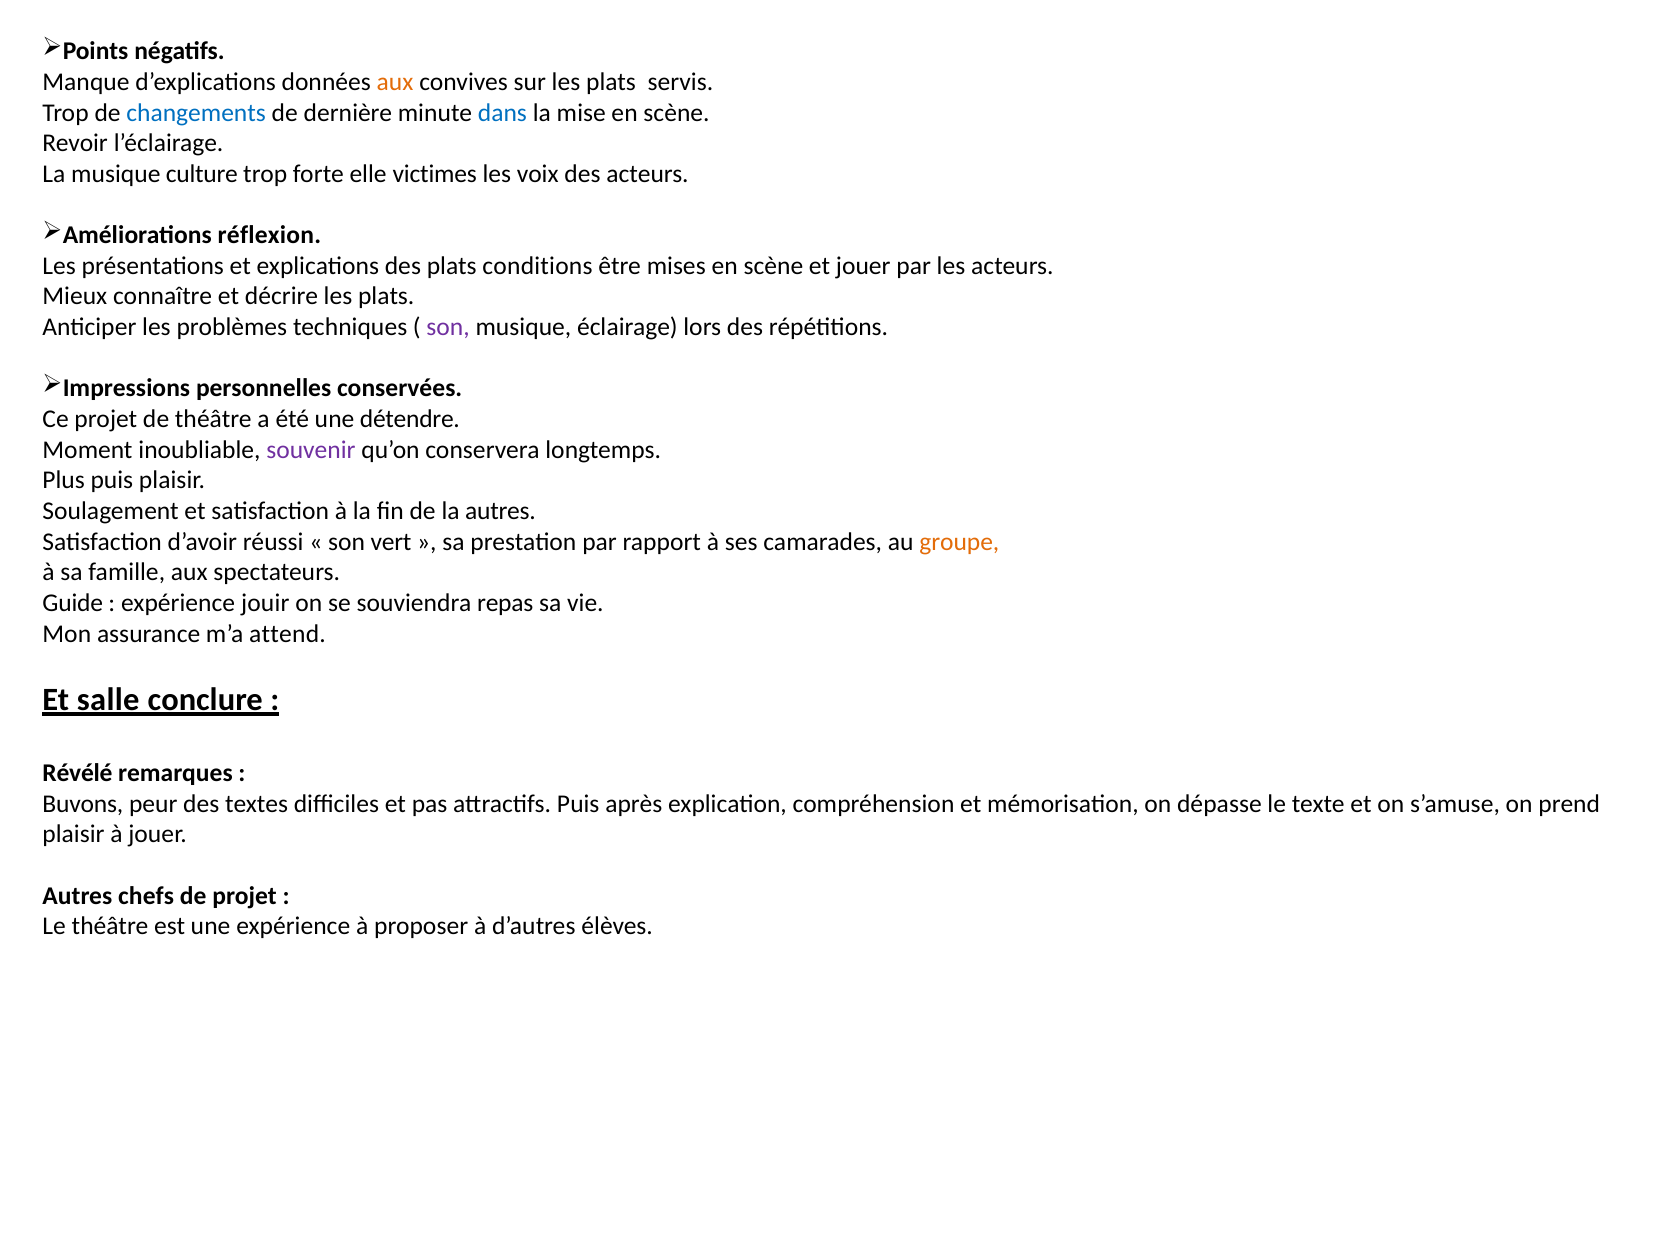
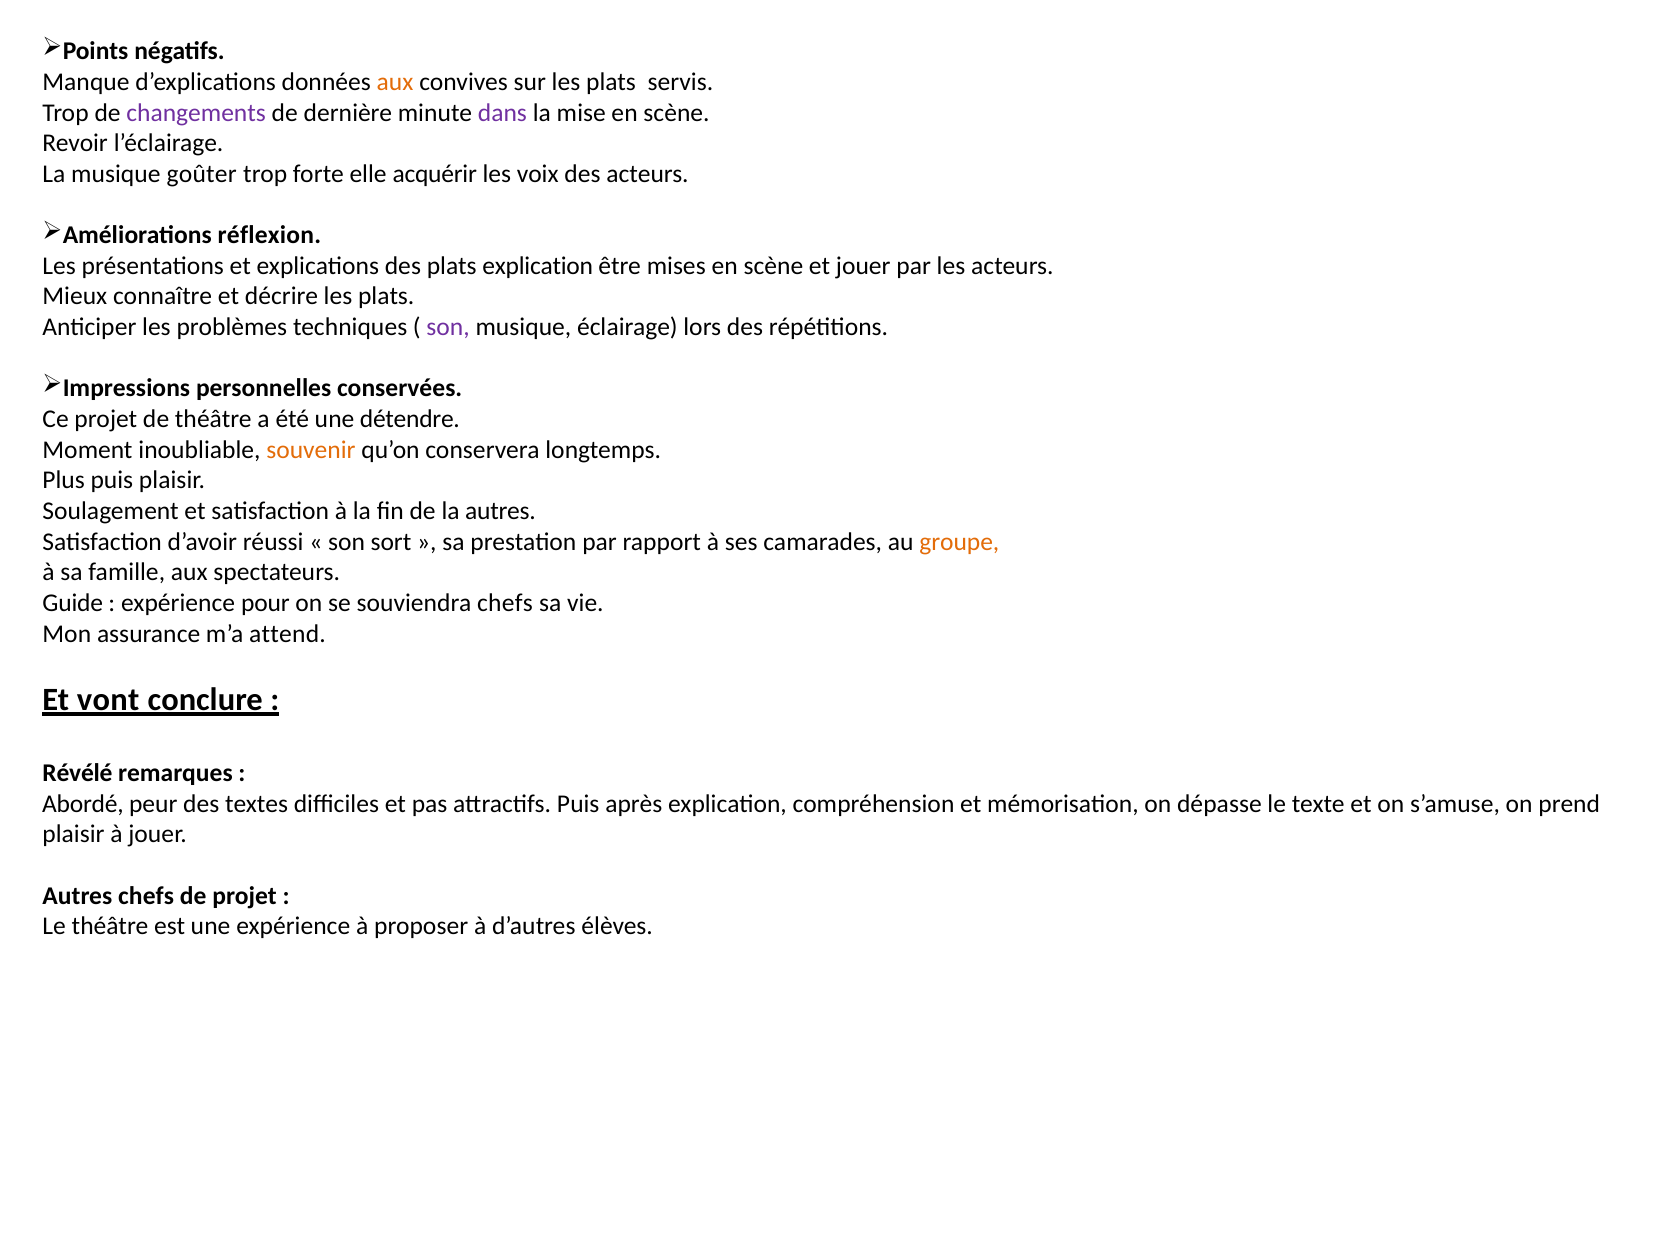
changements colour: blue -> purple
dans colour: blue -> purple
culture: culture -> goûter
victimes: victimes -> acquérir
plats conditions: conditions -> explication
souvenir colour: purple -> orange
vert: vert -> sort
jouir: jouir -> pour
souviendra repas: repas -> chefs
salle: salle -> vont
Buvons: Buvons -> Abordé
